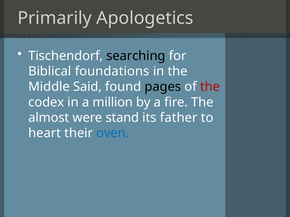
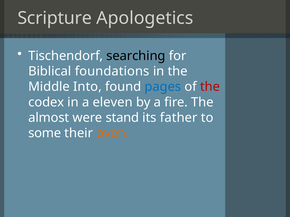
Primarily: Primarily -> Scripture
Said: Said -> Into
pages colour: black -> blue
million: million -> eleven
heart: heart -> some
oven colour: blue -> orange
